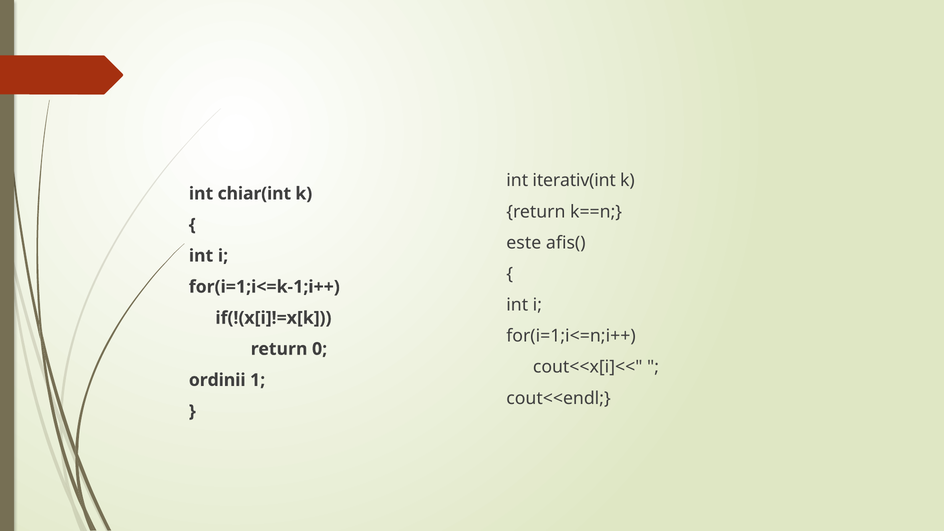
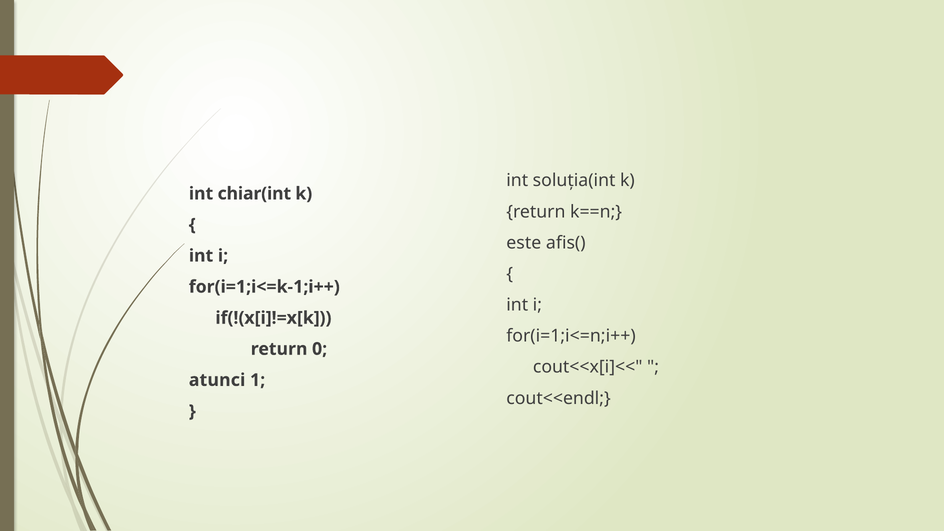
iterativ(int: iterativ(int -> soluţia(int
ordinii: ordinii -> atunci
